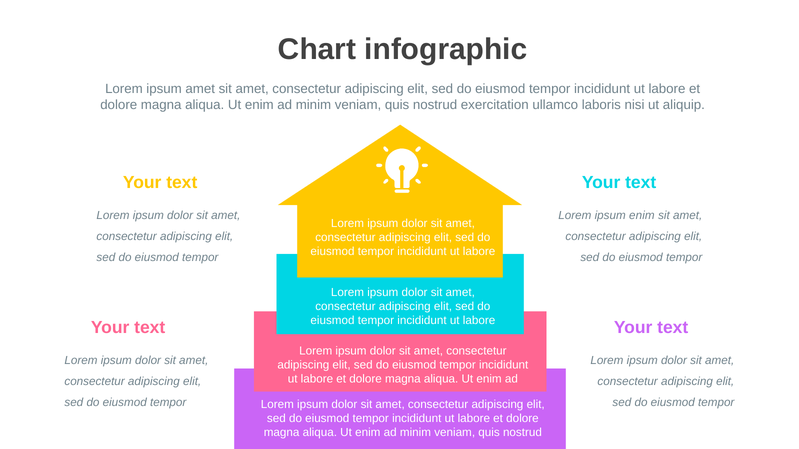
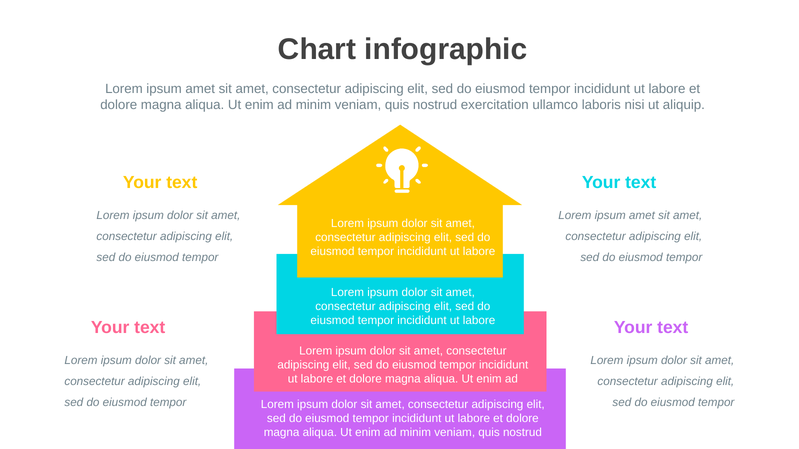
enim at (642, 216): enim -> amet
